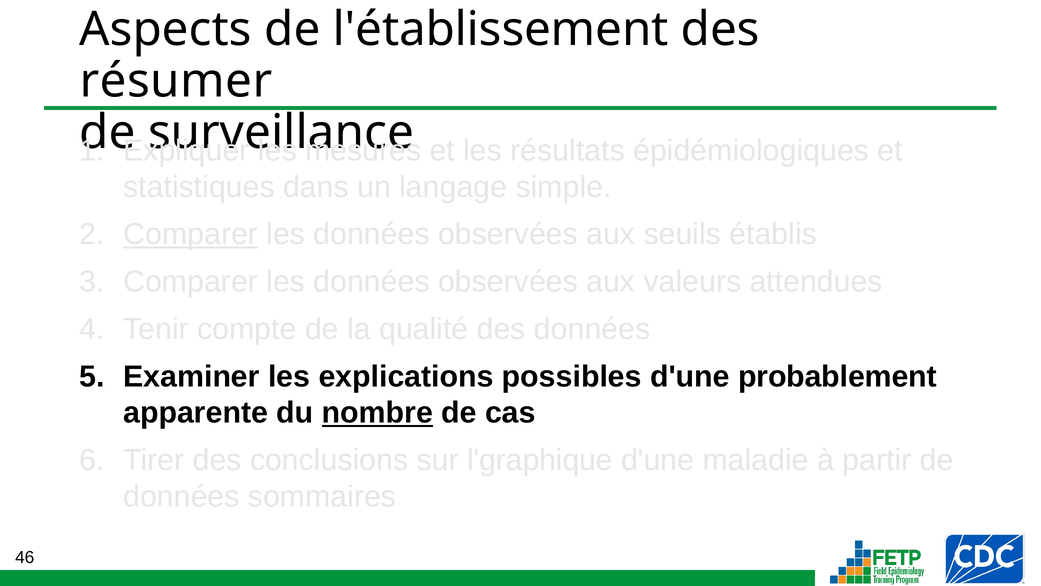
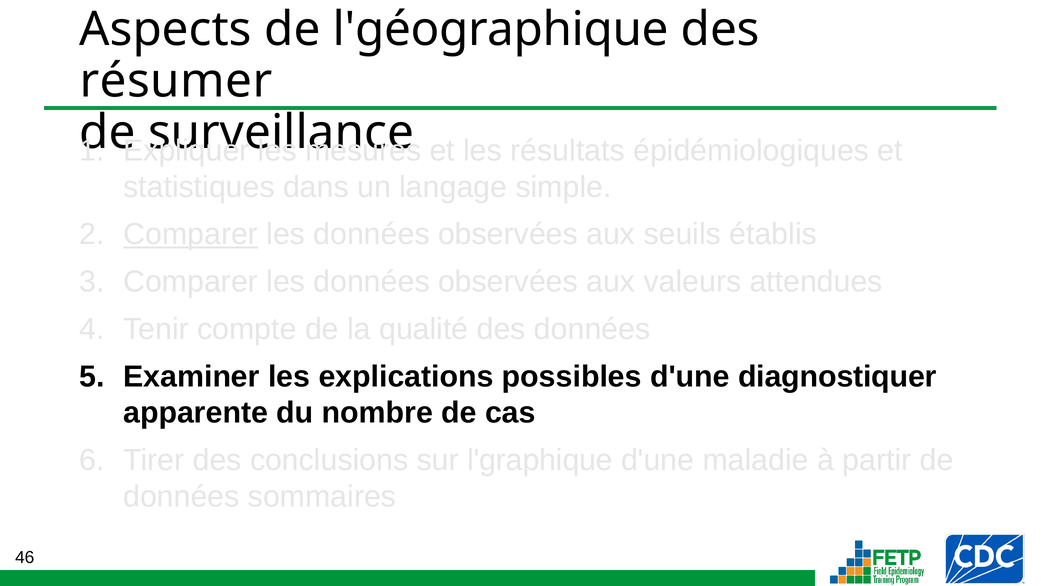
l'établissement: l'établissement -> l'géographique
probablement: probablement -> diagnostiquer
nombre underline: present -> none
